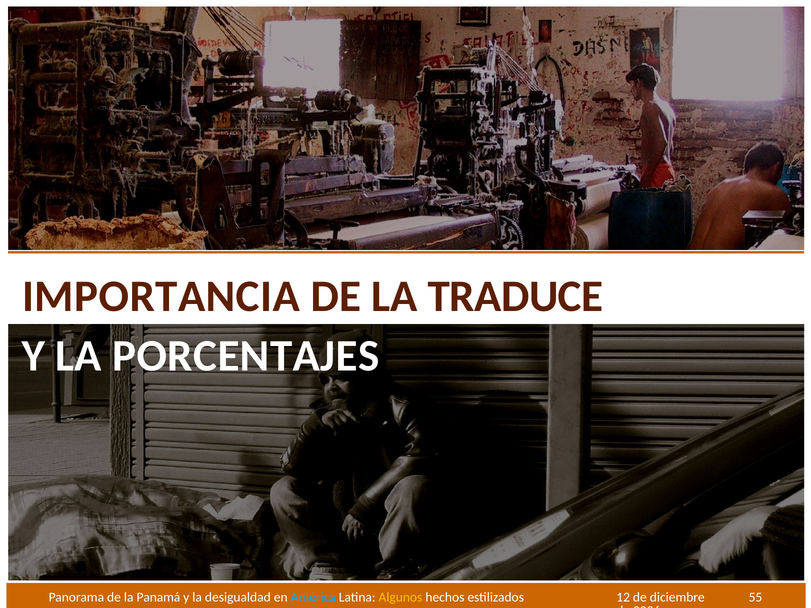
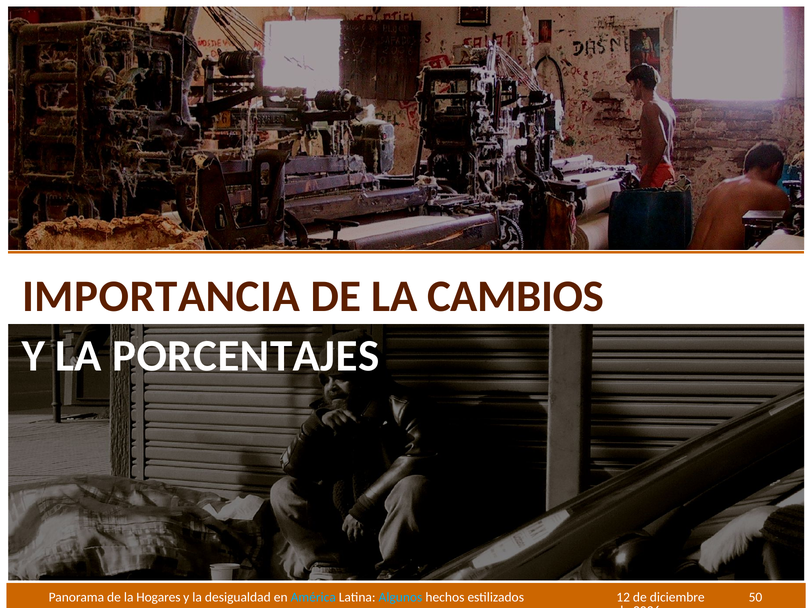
TRADUCE: TRADUCE -> CAMBIOS
Panamá: Panamá -> Hogares
Algunos colour: yellow -> light blue
55: 55 -> 50
